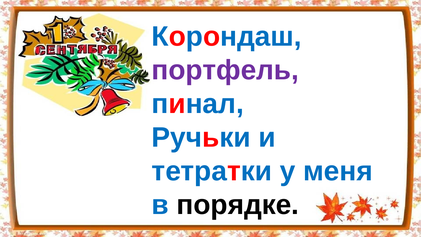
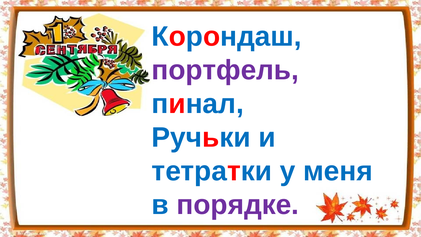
порядке colour: black -> purple
